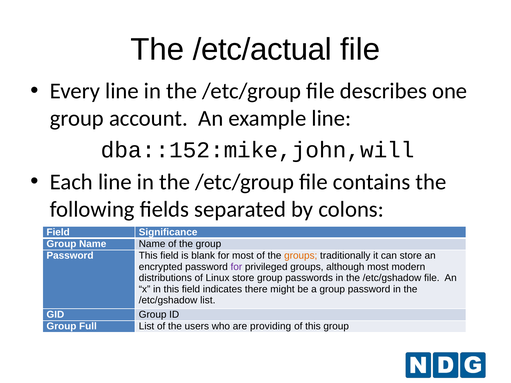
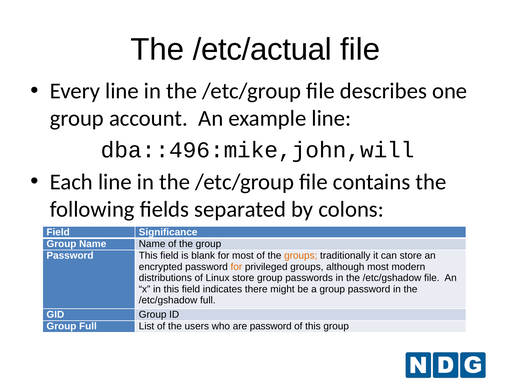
dba::152:mike,john,will: dba::152:mike,john,will -> dba::496:mike,john,will
for at (236, 267) colour: purple -> orange
/etc/gshadow list: list -> full
are providing: providing -> password
